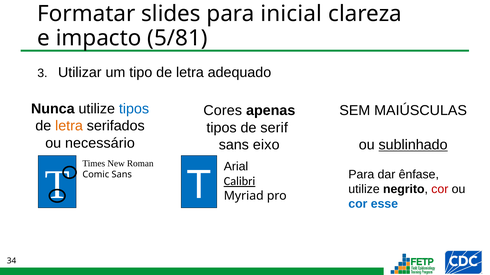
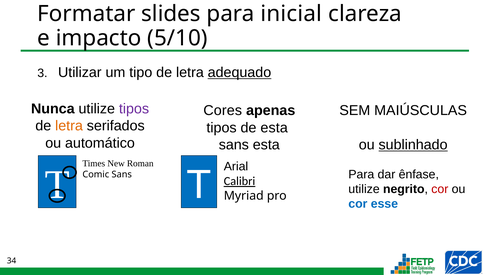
5/81: 5/81 -> 5/10
adequado underline: none -> present
tipos at (134, 109) colour: blue -> purple
de serif: serif -> esta
necessário: necessário -> automático
sans eixo: eixo -> esta
